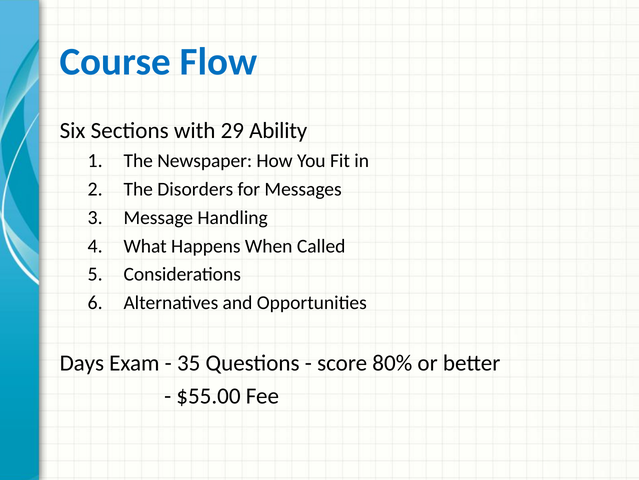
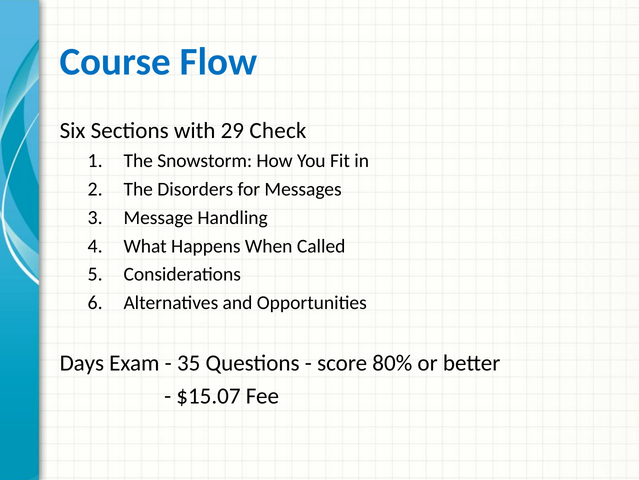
Ability: Ability -> Check
Newspaper: Newspaper -> Snowstorm
$55.00: $55.00 -> $15.07
